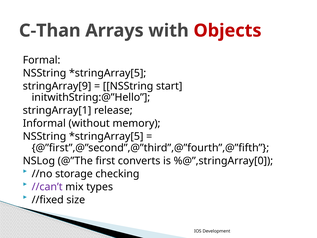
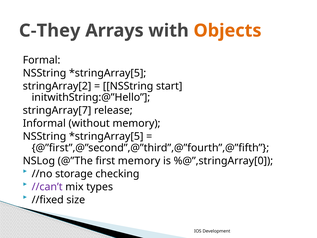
C-Than: C-Than -> C-They
Objects colour: red -> orange
stringArray[9: stringArray[9 -> stringArray[2
stringArray[1: stringArray[1 -> stringArray[7
first converts: converts -> memory
